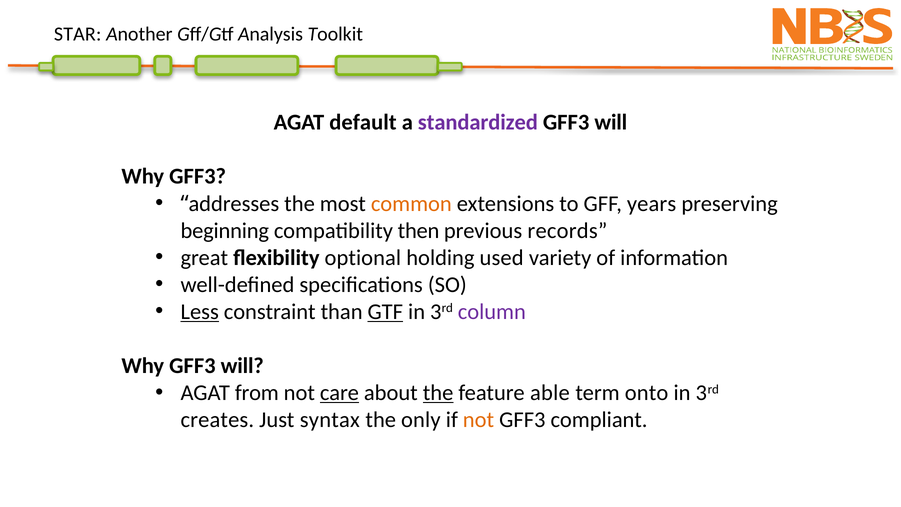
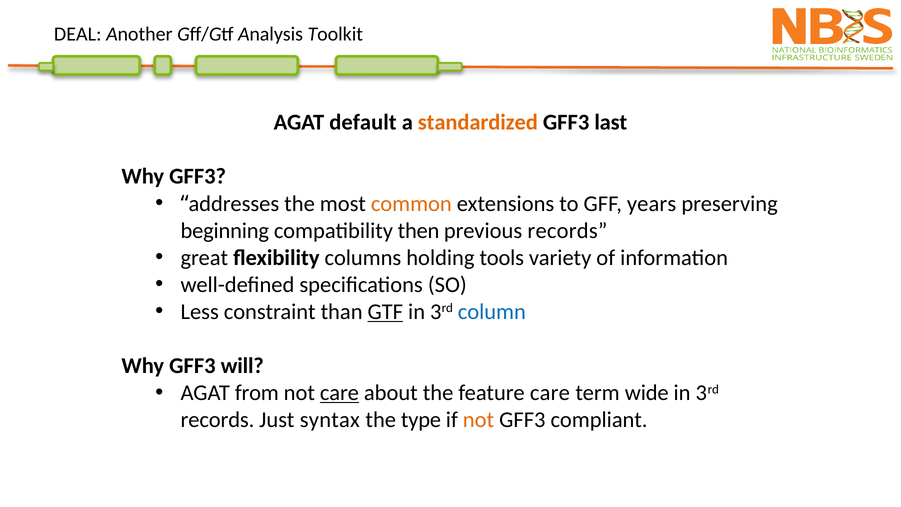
STAR: STAR -> DEAL
standardized colour: purple -> orange
will at (611, 122): will -> last
optional: optional -> columns
used: used -> tools
Less underline: present -> none
column colour: purple -> blue
the at (438, 393) underline: present -> none
feature able: able -> care
onto: onto -> wide
creates at (217, 420): creates -> records
only: only -> type
